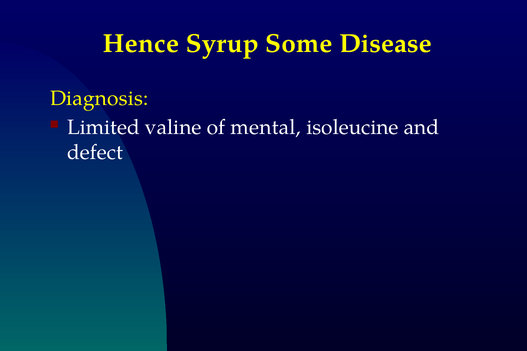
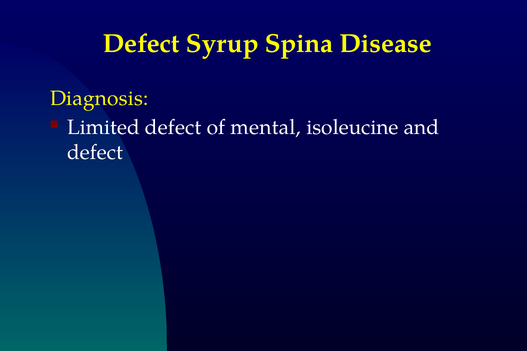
Hence at (141, 44): Hence -> Defect
Some: Some -> Spina
Limited valine: valine -> defect
